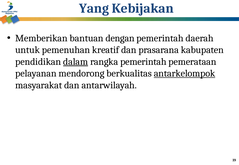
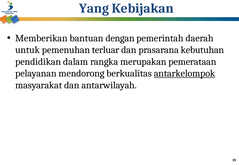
kreatif: kreatif -> terluar
kabupaten: kabupaten -> kebutuhan
dalam underline: present -> none
rangka pemerintah: pemerintah -> merupakan
